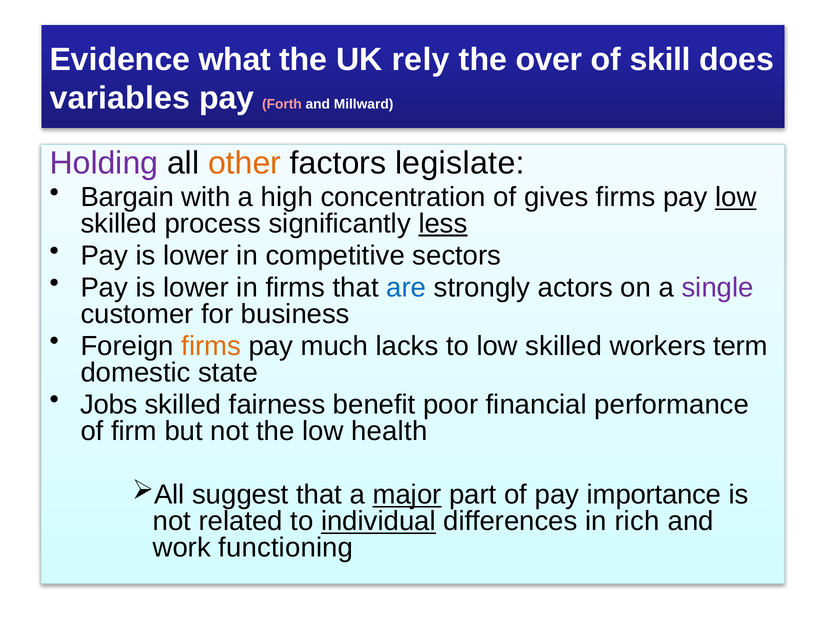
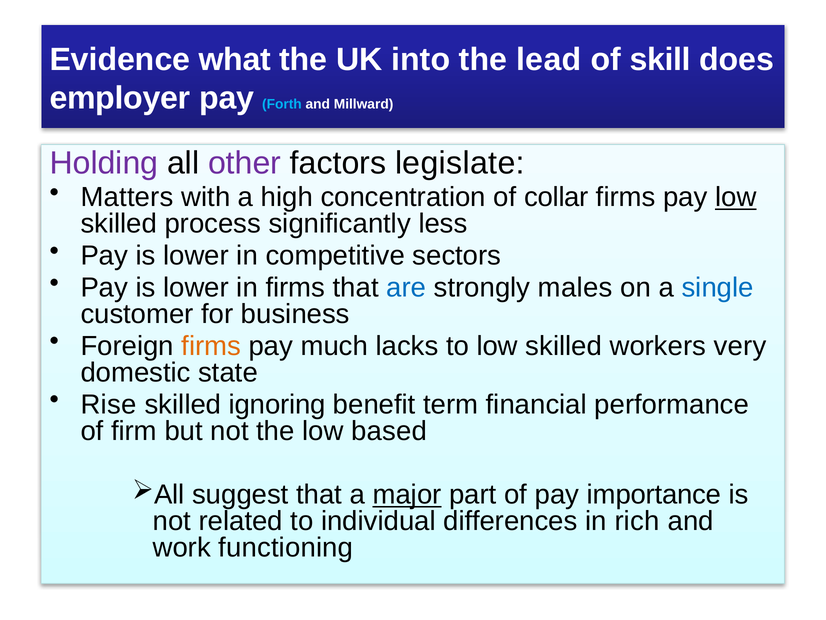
rely: rely -> into
over: over -> lead
variables: variables -> employer
Forth colour: pink -> light blue
other colour: orange -> purple
Bargain: Bargain -> Matters
gives: gives -> collar
less underline: present -> none
actors: actors -> males
single colour: purple -> blue
term: term -> very
Jobs: Jobs -> Rise
fairness: fairness -> ignoring
poor: poor -> term
health: health -> based
individual underline: present -> none
